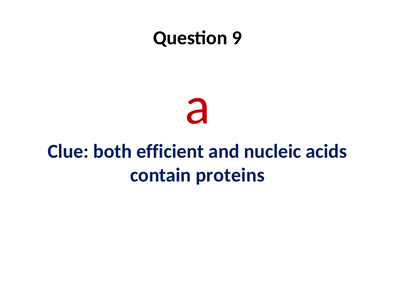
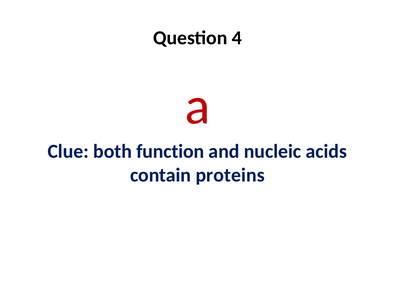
9: 9 -> 4
efficient: efficient -> function
